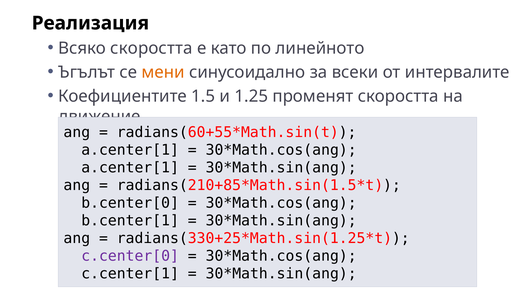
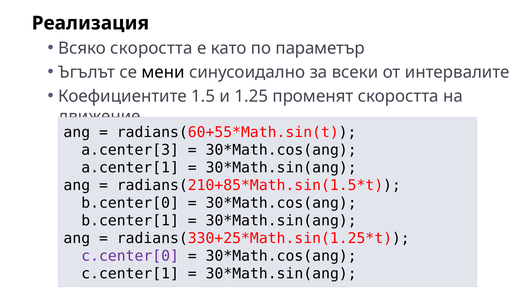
линейното: линейното -> параметър
мени colour: orange -> black
a.center[1 at (130, 150): a.center[1 -> a.center[3
